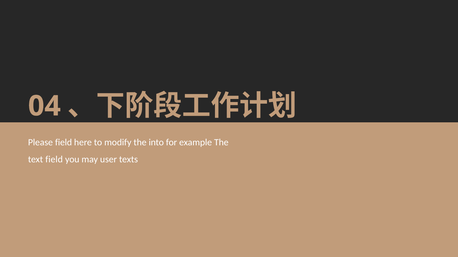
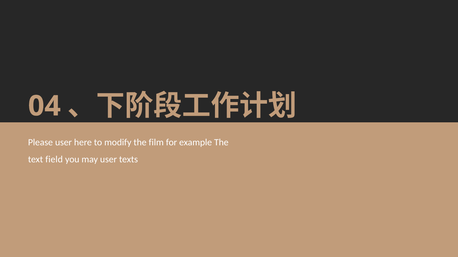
Please field: field -> user
into: into -> film
